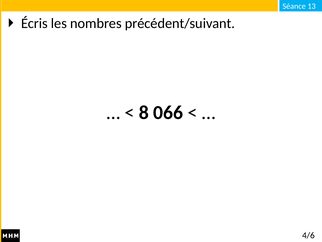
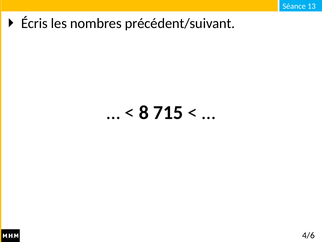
066: 066 -> 715
